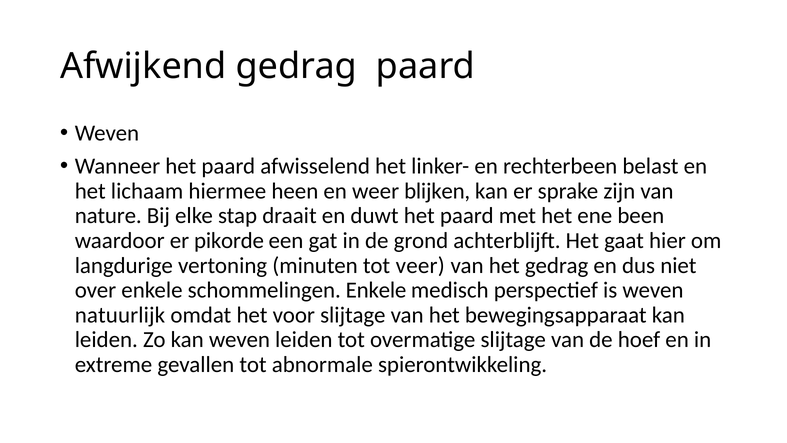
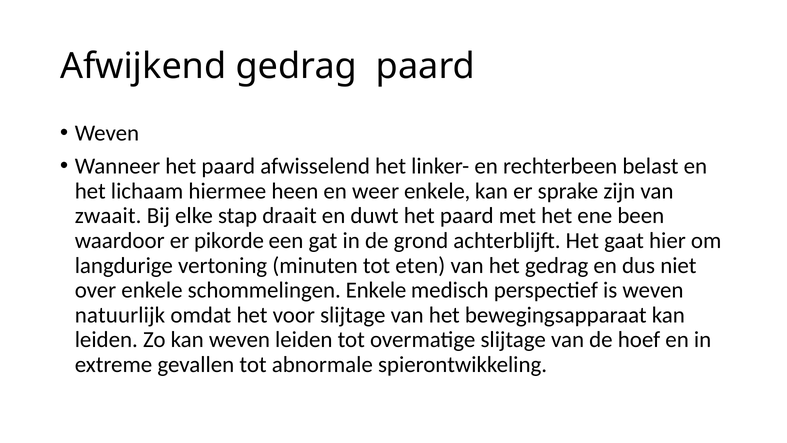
weer blijken: blijken -> enkele
nature: nature -> zwaait
veer: veer -> eten
